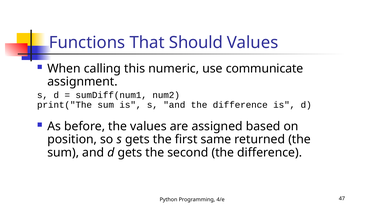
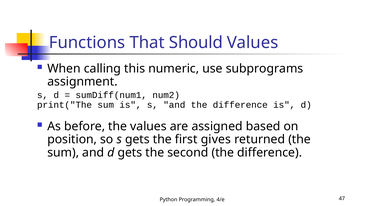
communicate: communicate -> subprograms
same: same -> gives
